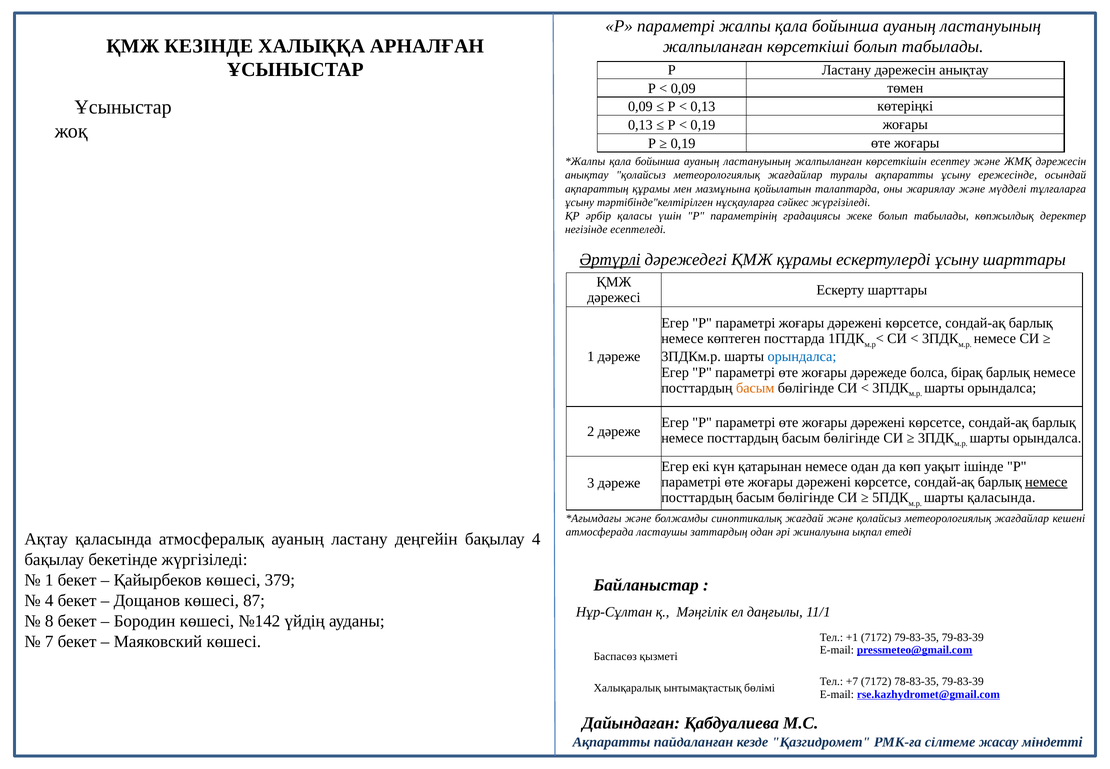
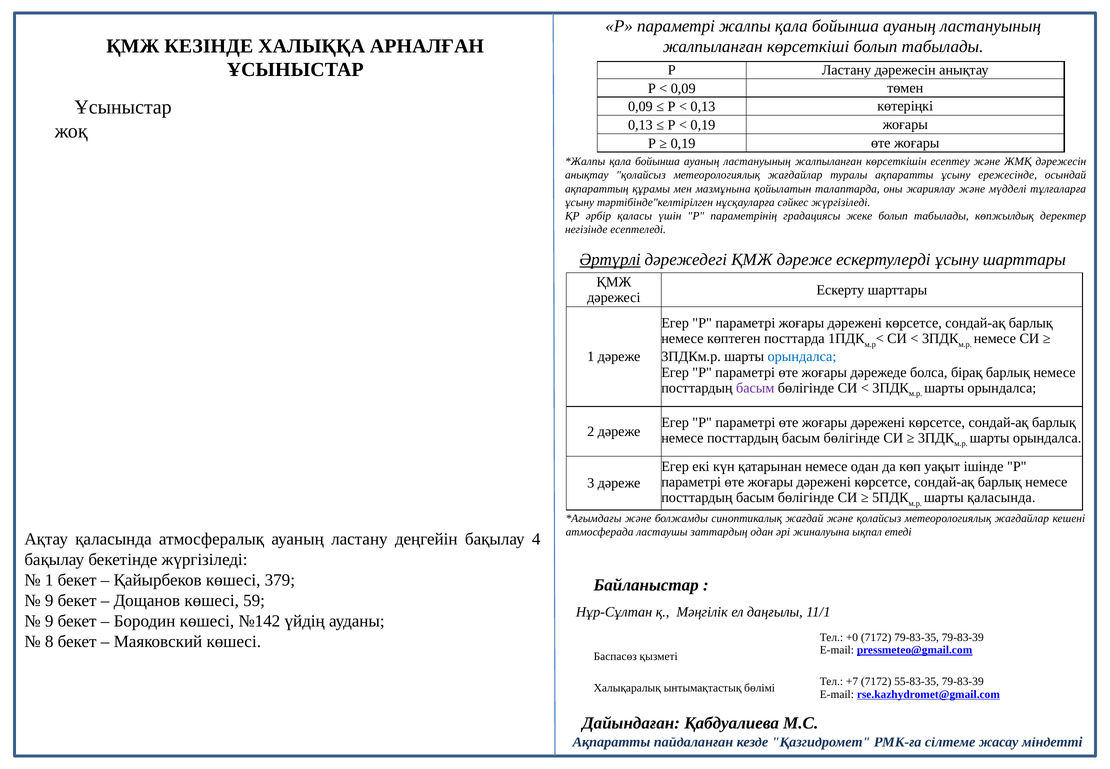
ҚМЖ құрамы: құрамы -> дәреже
басым at (755, 388) colour: orange -> purple
немесе at (1046, 482) underline: present -> none
4 at (49, 600): 4 -> 9
87: 87 -> 59
8 at (49, 621): 8 -> 9
+1: +1 -> +0
7: 7 -> 8
78-83-35: 78-83-35 -> 55-83-35
